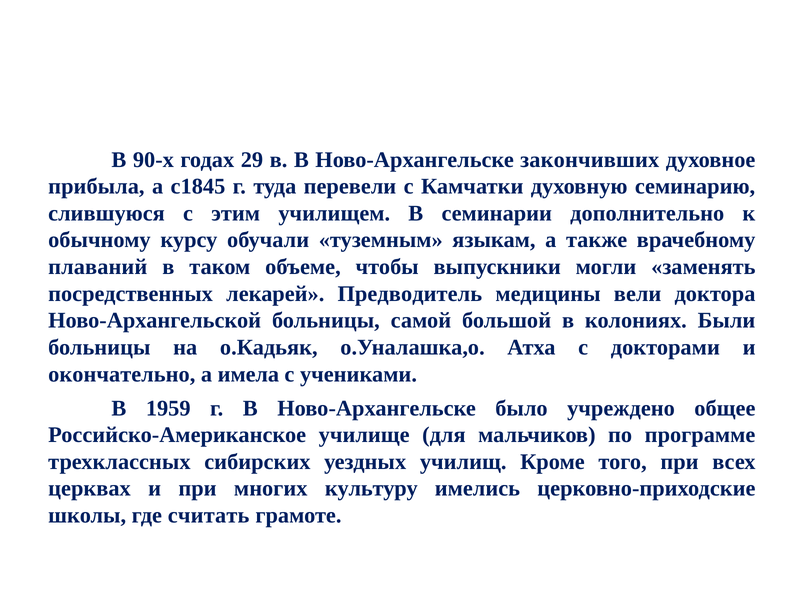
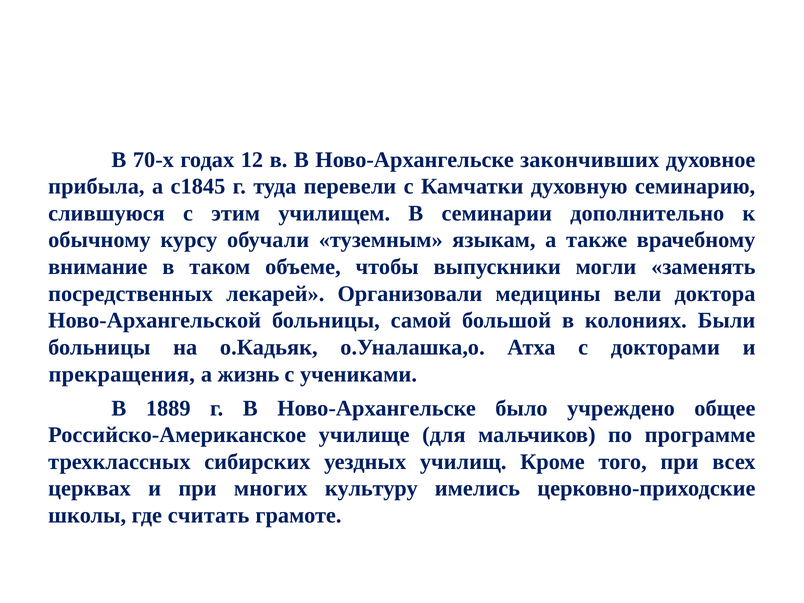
90-х: 90-х -> 70-х
29: 29 -> 12
плаваний: плаваний -> внимание
Предводитель: Предводитель -> Организовали
окончательно: окончательно -> прекращения
имела: имела -> жизнь
1959: 1959 -> 1889
